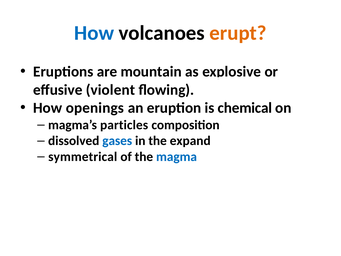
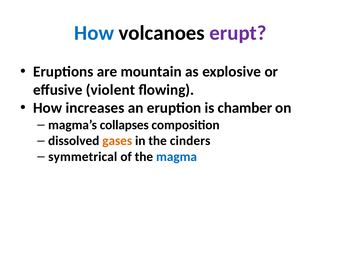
erupt colour: orange -> purple
openings: openings -> increases
chemical: chemical -> chamber
particles: particles -> collapses
gases colour: blue -> orange
expand: expand -> cinders
